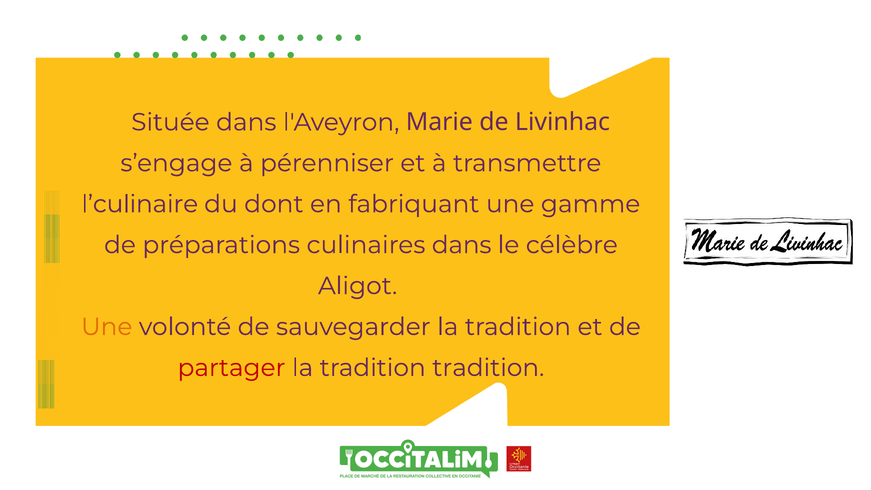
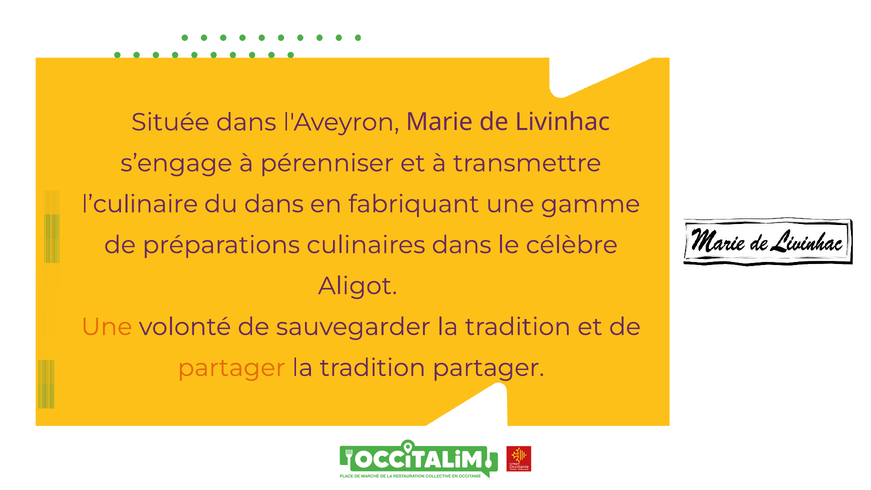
du dont: dont -> dans
partager at (231, 368) colour: red -> orange
tradition tradition: tradition -> partager
